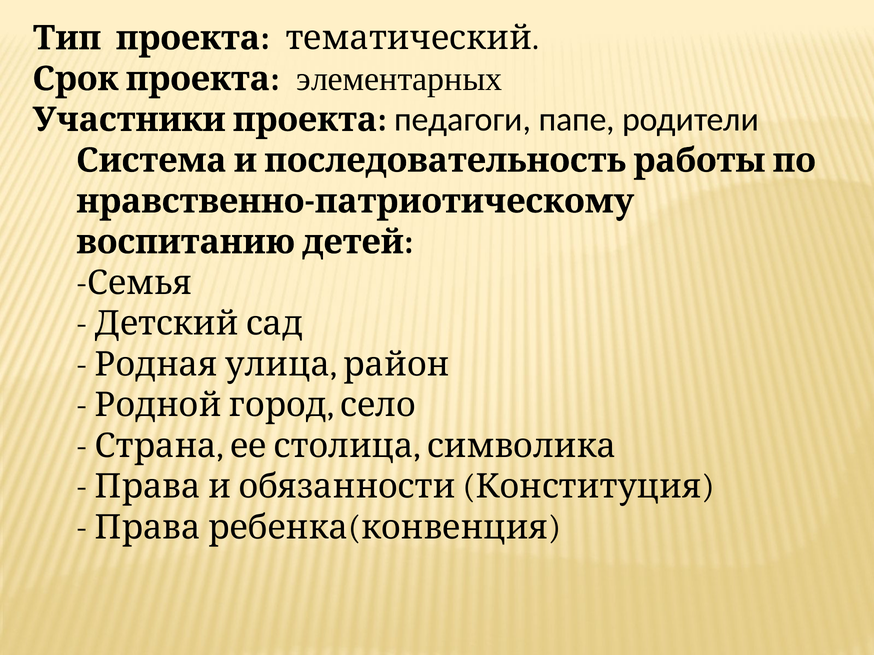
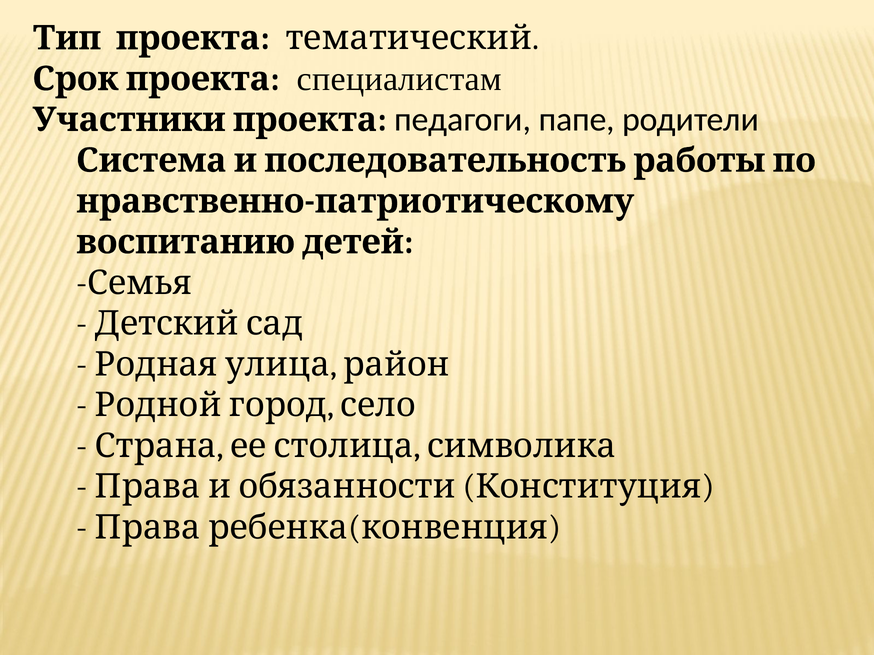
элементарных: элементарных -> специалистам
